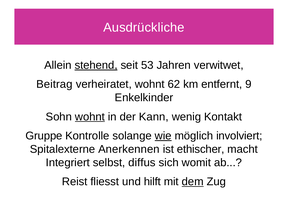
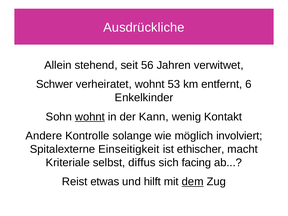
stehend underline: present -> none
53: 53 -> 56
Beitrag: Beitrag -> Schwer
62: 62 -> 53
9: 9 -> 6
Gruppe: Gruppe -> Andere
wie underline: present -> none
Anerkennen: Anerkennen -> Einseitigkeit
Integriert: Integriert -> Kriteriale
womit: womit -> facing
fliesst: fliesst -> etwas
